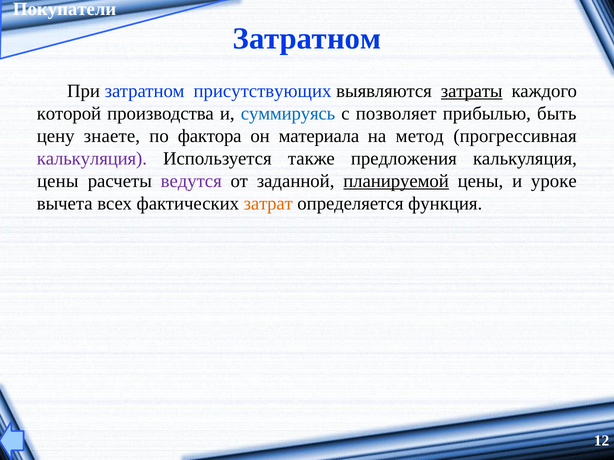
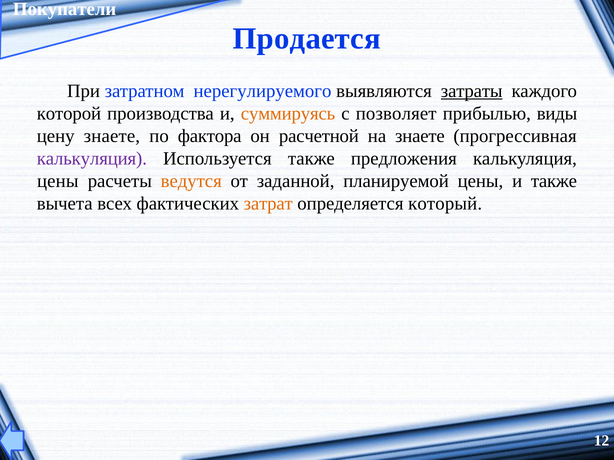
Затратном at (307, 39): Затратном -> Продается
присутствующих: присутствующих -> нерегулируемого
суммируясь colour: blue -> orange
быть: быть -> виды
материала: материала -> расчетной
на метод: метод -> знаете
ведутся colour: purple -> orange
планируемой underline: present -> none
и уроке: уроке -> также
функция: функция -> который
